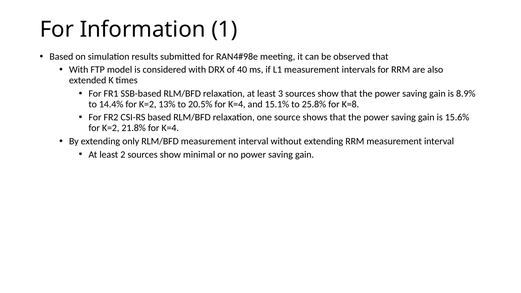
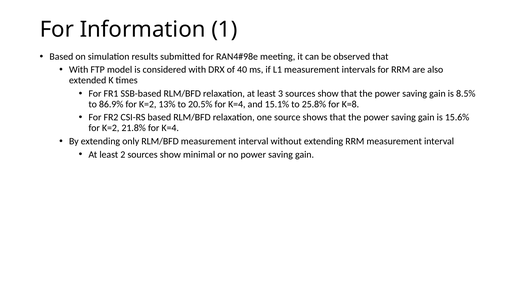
8.9%: 8.9% -> 8.5%
14.4%: 14.4% -> 86.9%
